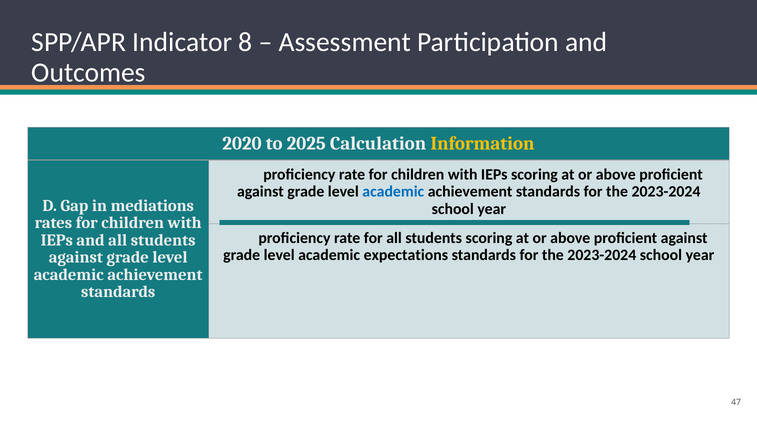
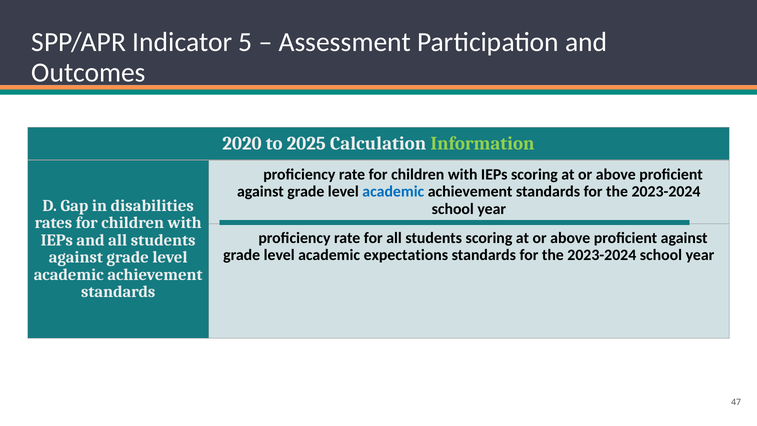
8: 8 -> 5
Information colour: yellow -> light green
mediations: mediations -> disabilities
